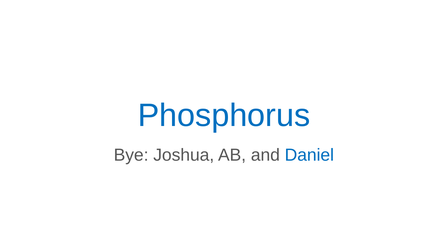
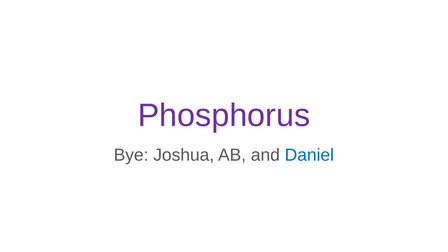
Phosphorus colour: blue -> purple
